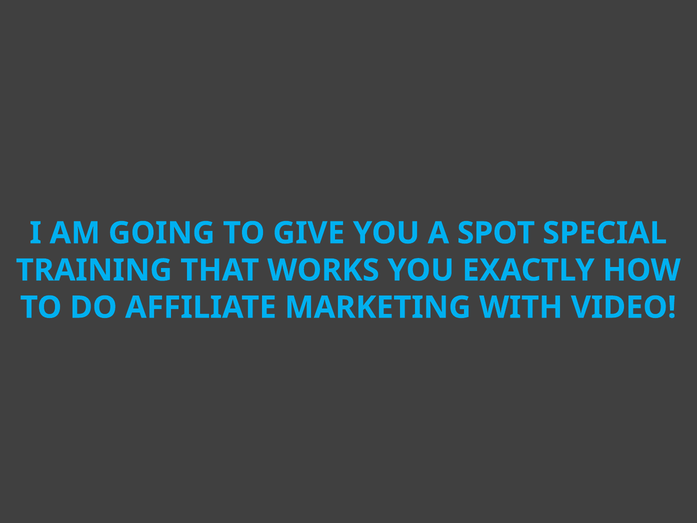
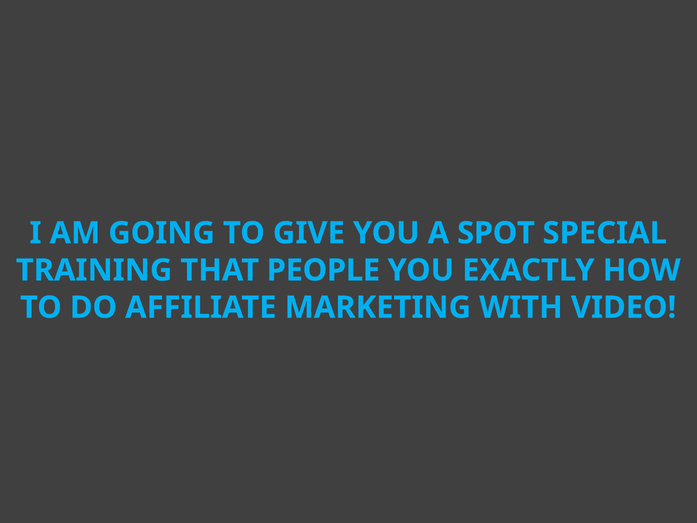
WORKS: WORKS -> PEOPLE
